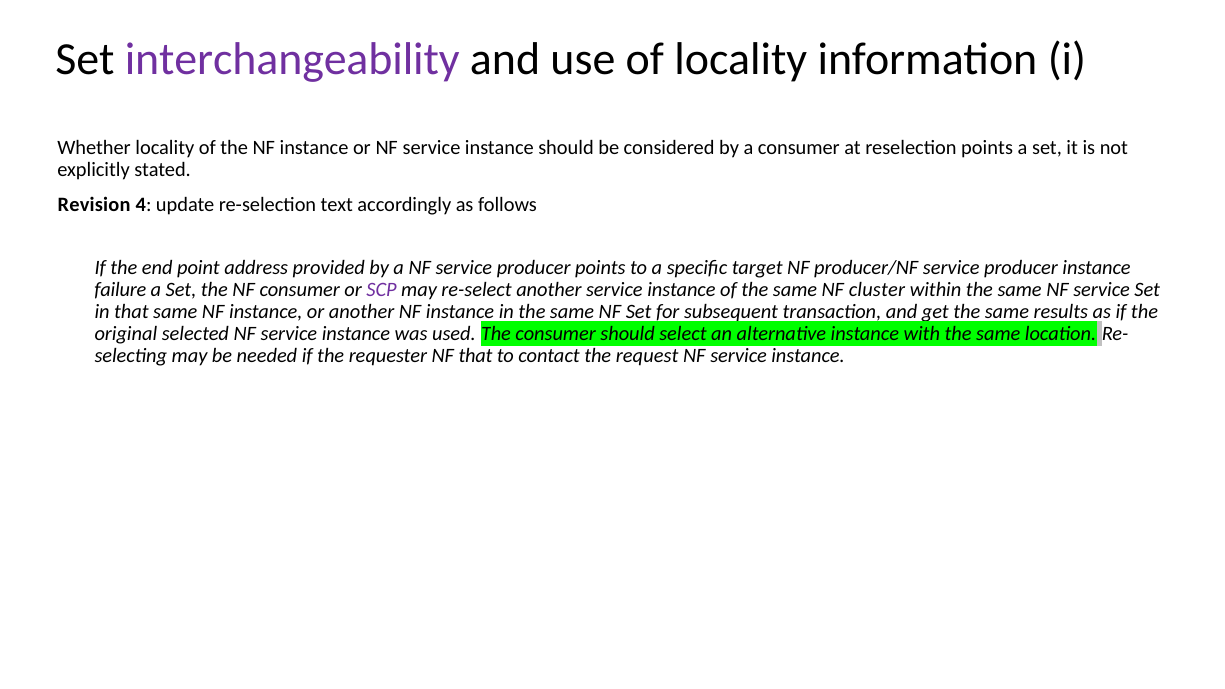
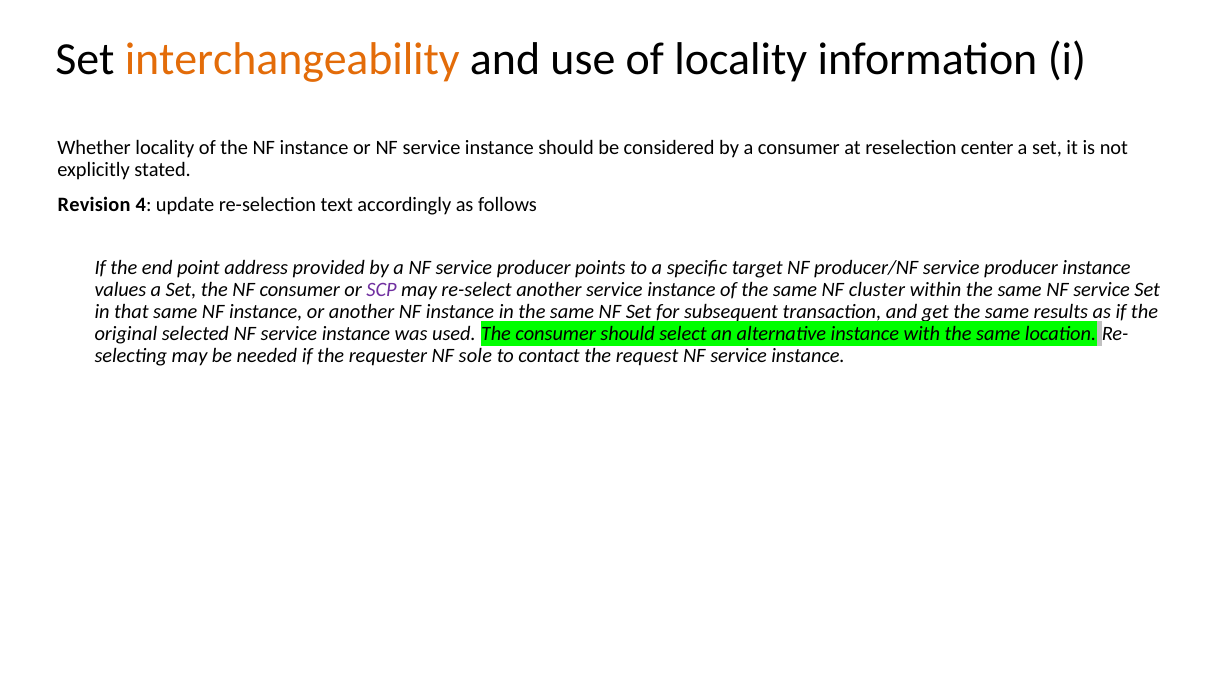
interchangeability colour: purple -> orange
reselection points: points -> center
failure: failure -> values
NF that: that -> sole
